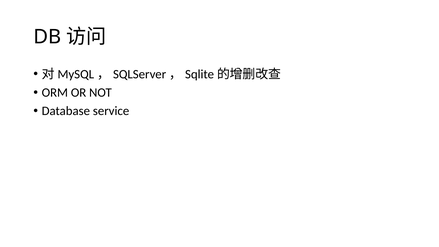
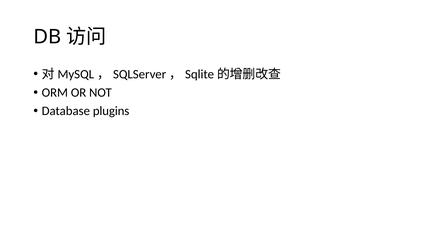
service: service -> plugins
